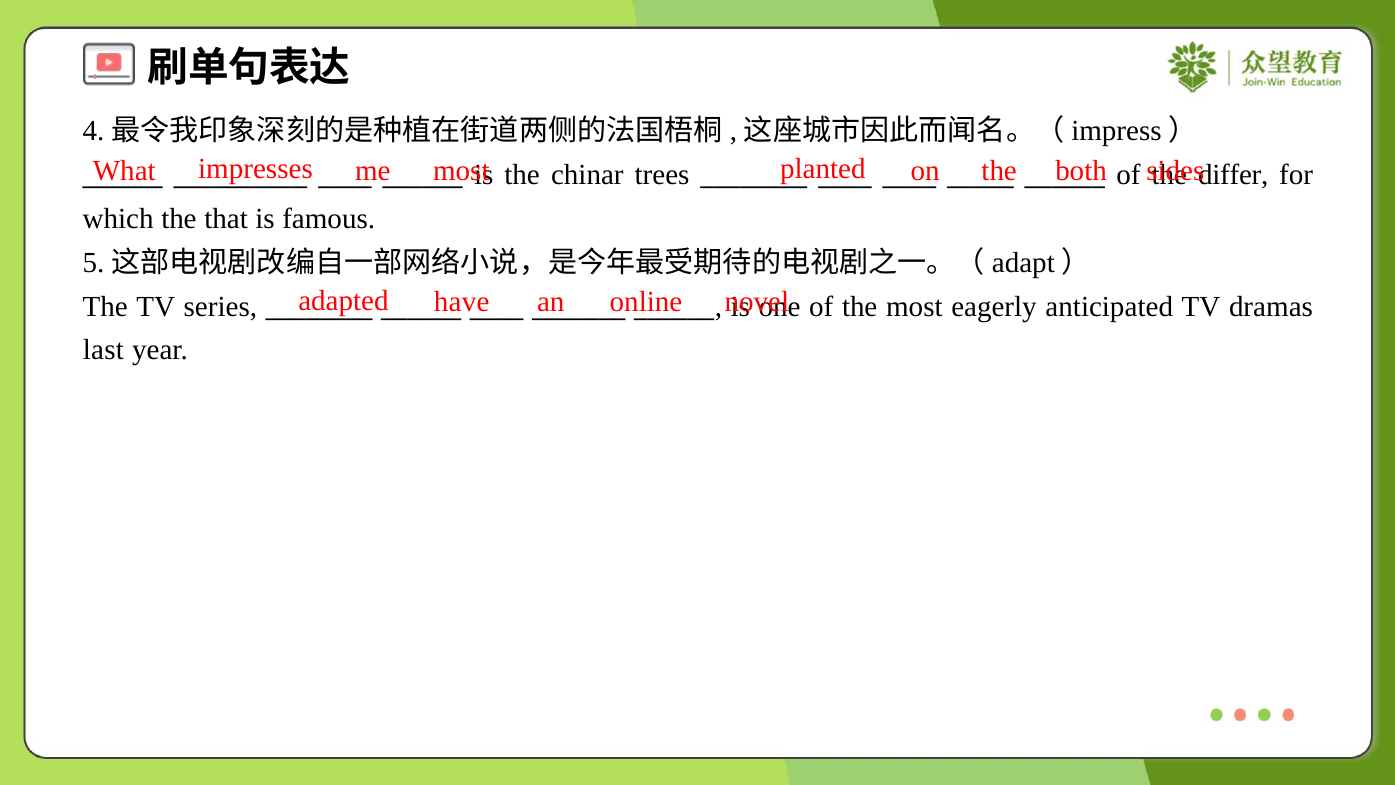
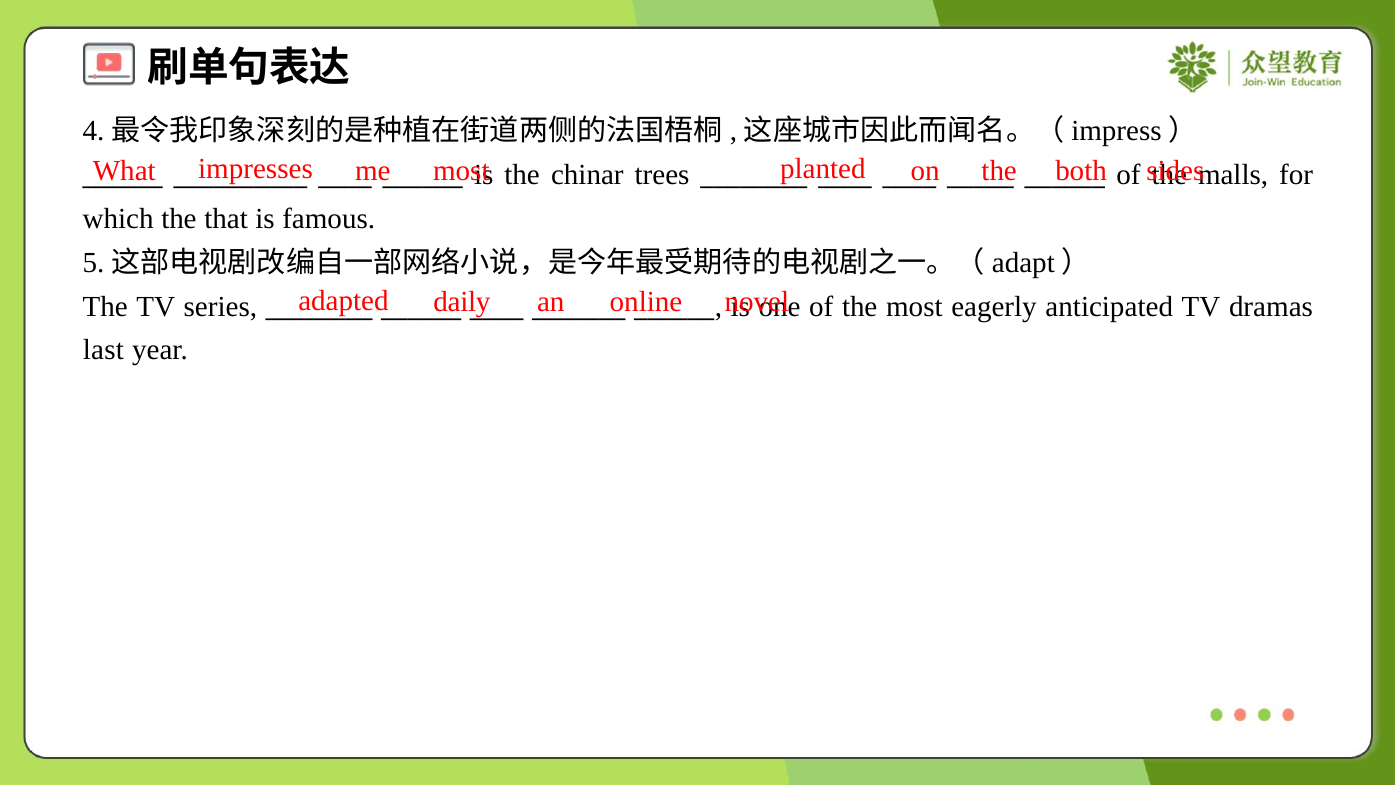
differ: differ -> malls
have: have -> daily
